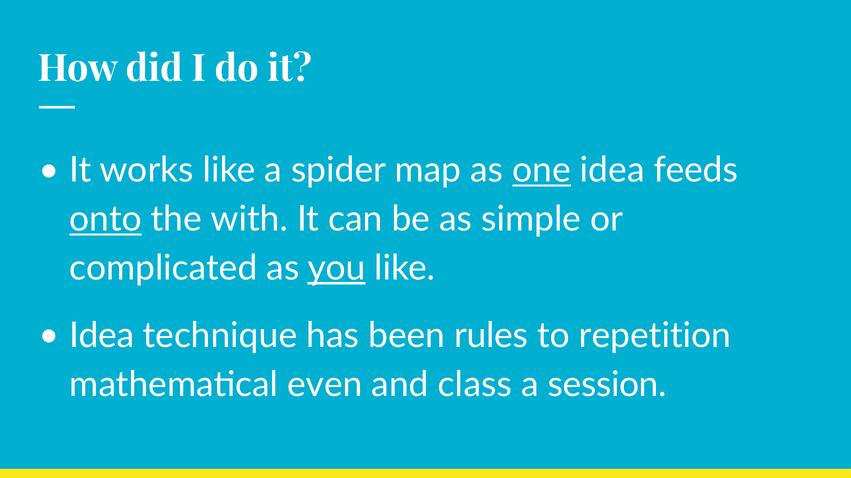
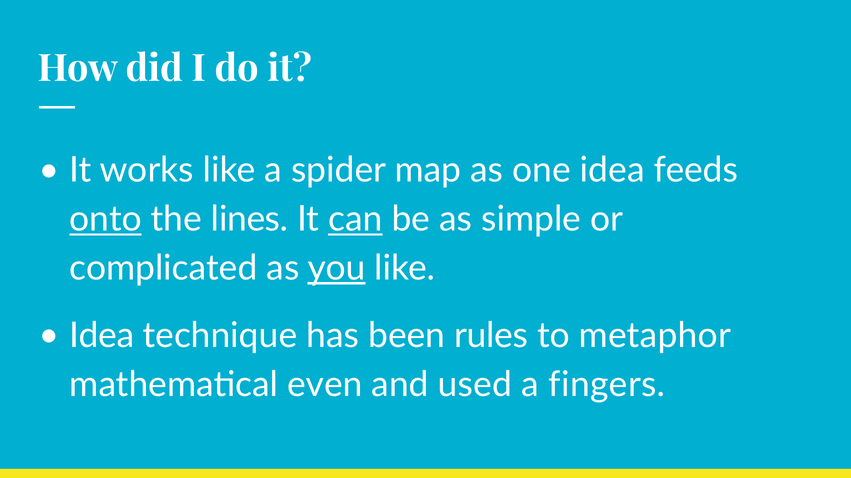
one underline: present -> none
with: with -> lines
can underline: none -> present
repetition: repetition -> metaphor
class: class -> used
session: session -> fingers
